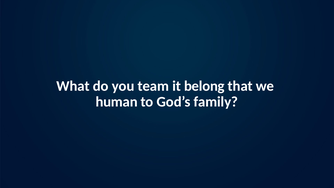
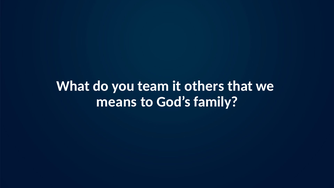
belong: belong -> others
human: human -> means
